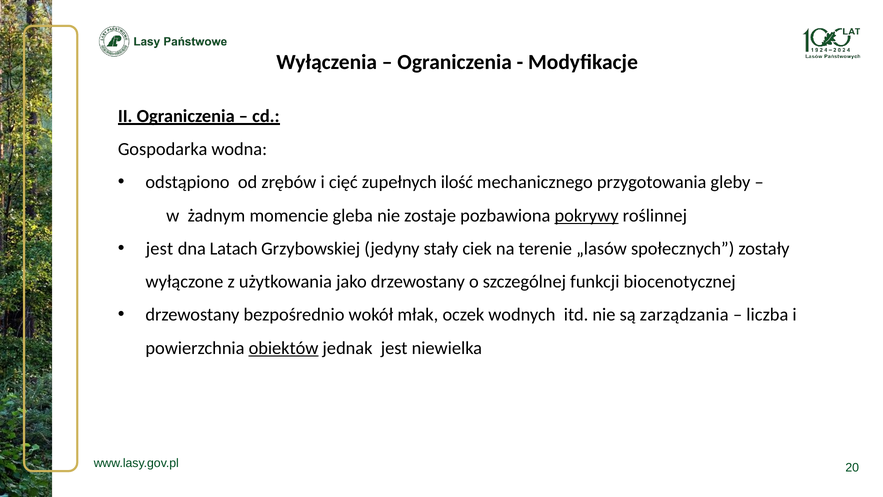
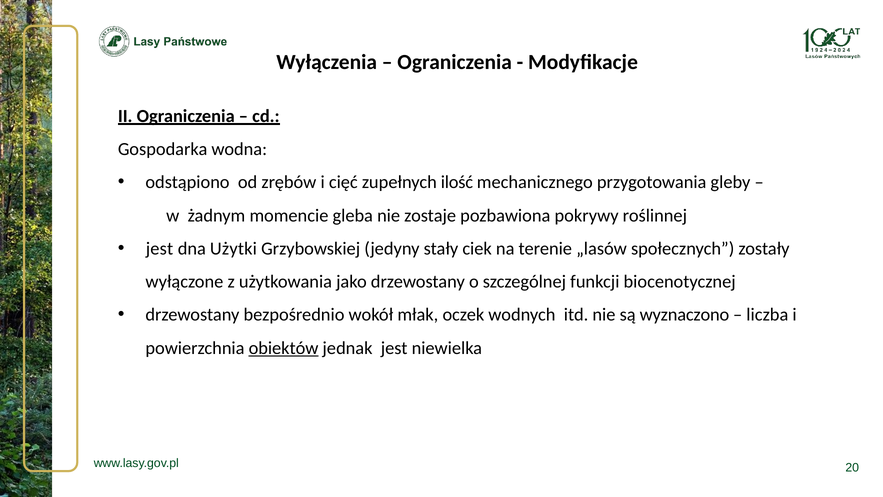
pokrywy underline: present -> none
Latach: Latach -> Użytki
zarządzania: zarządzania -> wyznaczono
